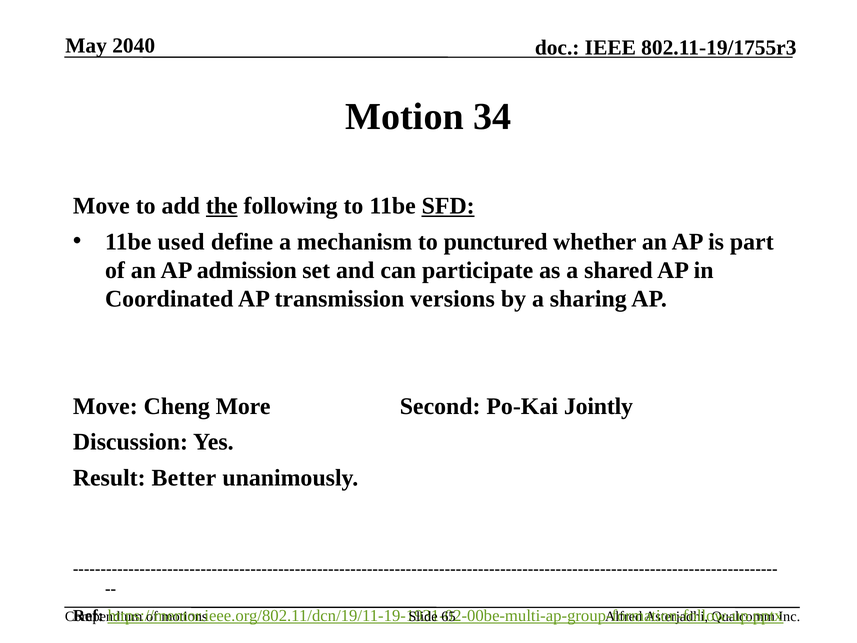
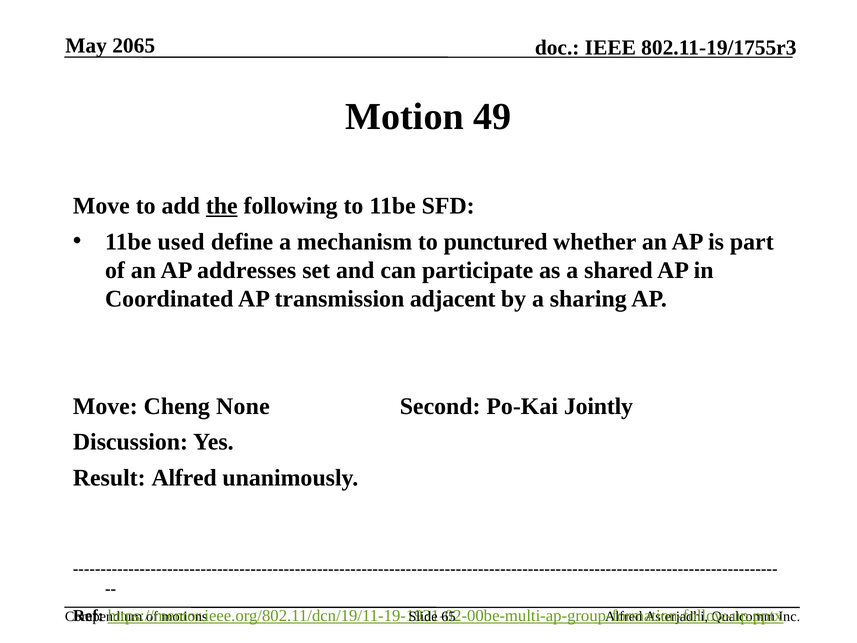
2040: 2040 -> 2065
34: 34 -> 49
SFD underline: present -> none
admission: admission -> addresses
versions: versions -> adjacent
More: More -> None
Result Better: Better -> Alfred
